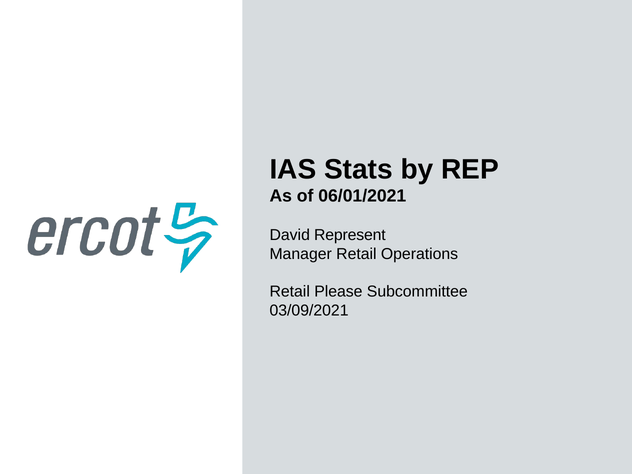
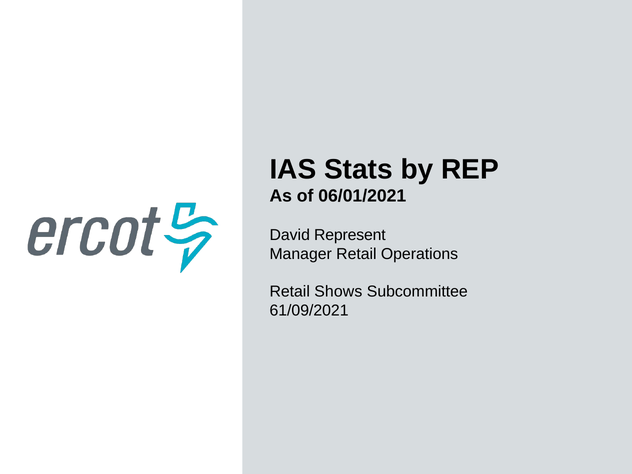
Please: Please -> Shows
03/09/2021: 03/09/2021 -> 61/09/2021
